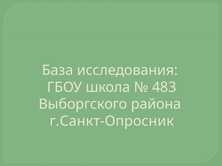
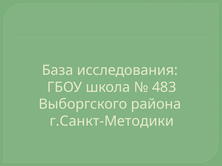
г.Санкт-Опросник: г.Санкт-Опросник -> г.Санкт-Методики
